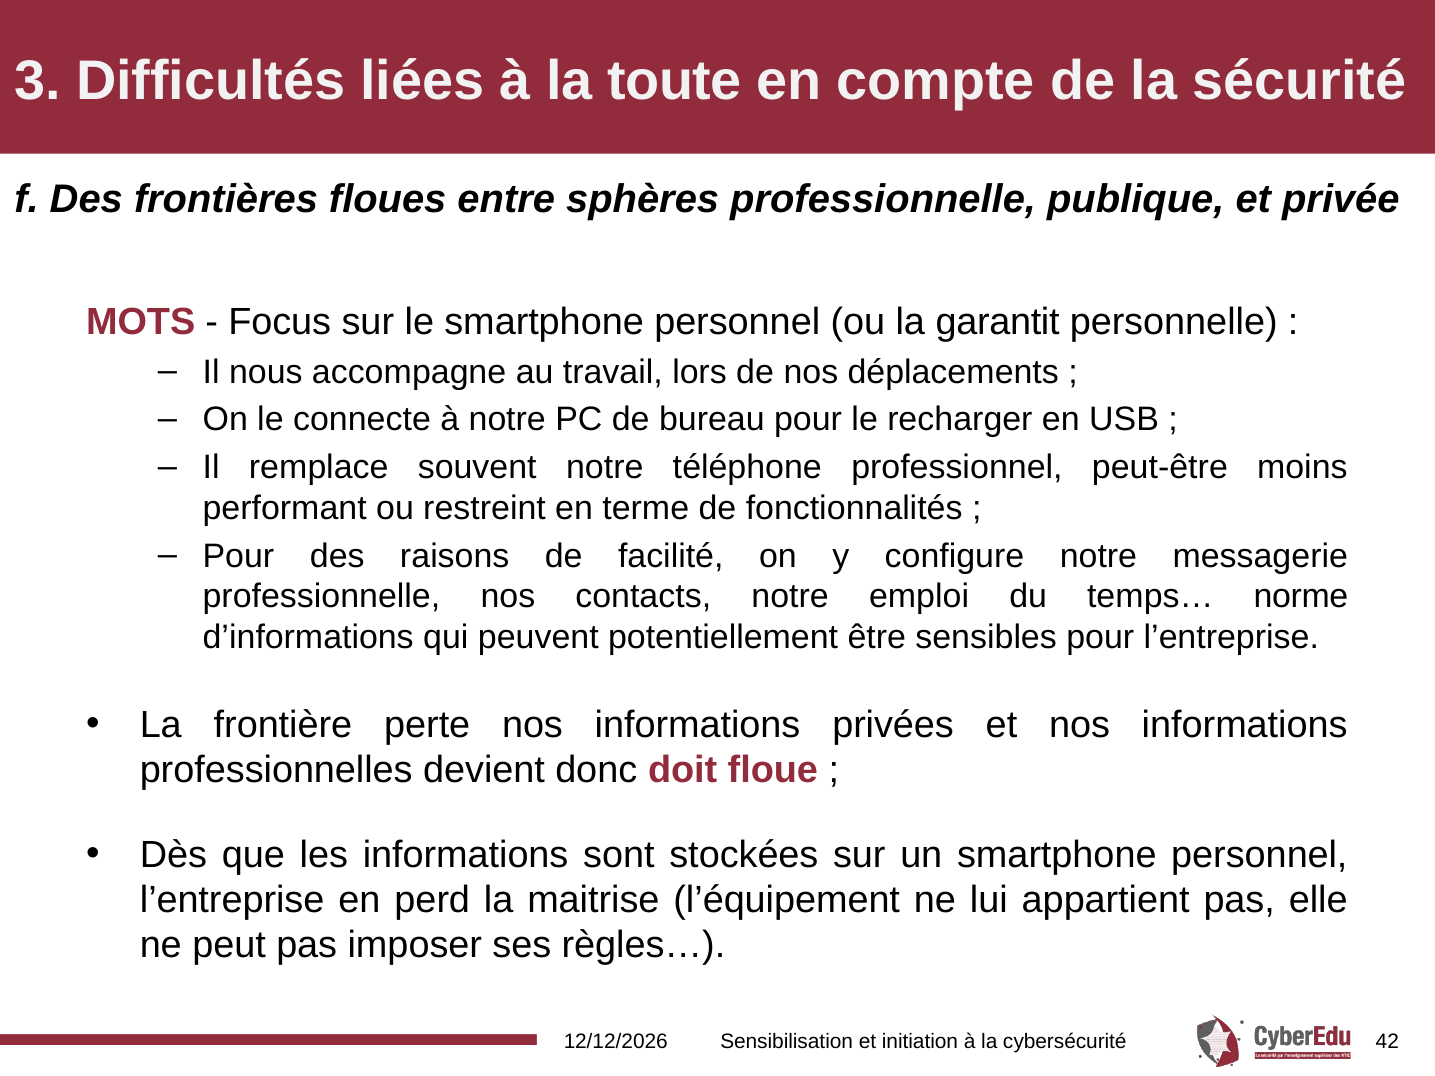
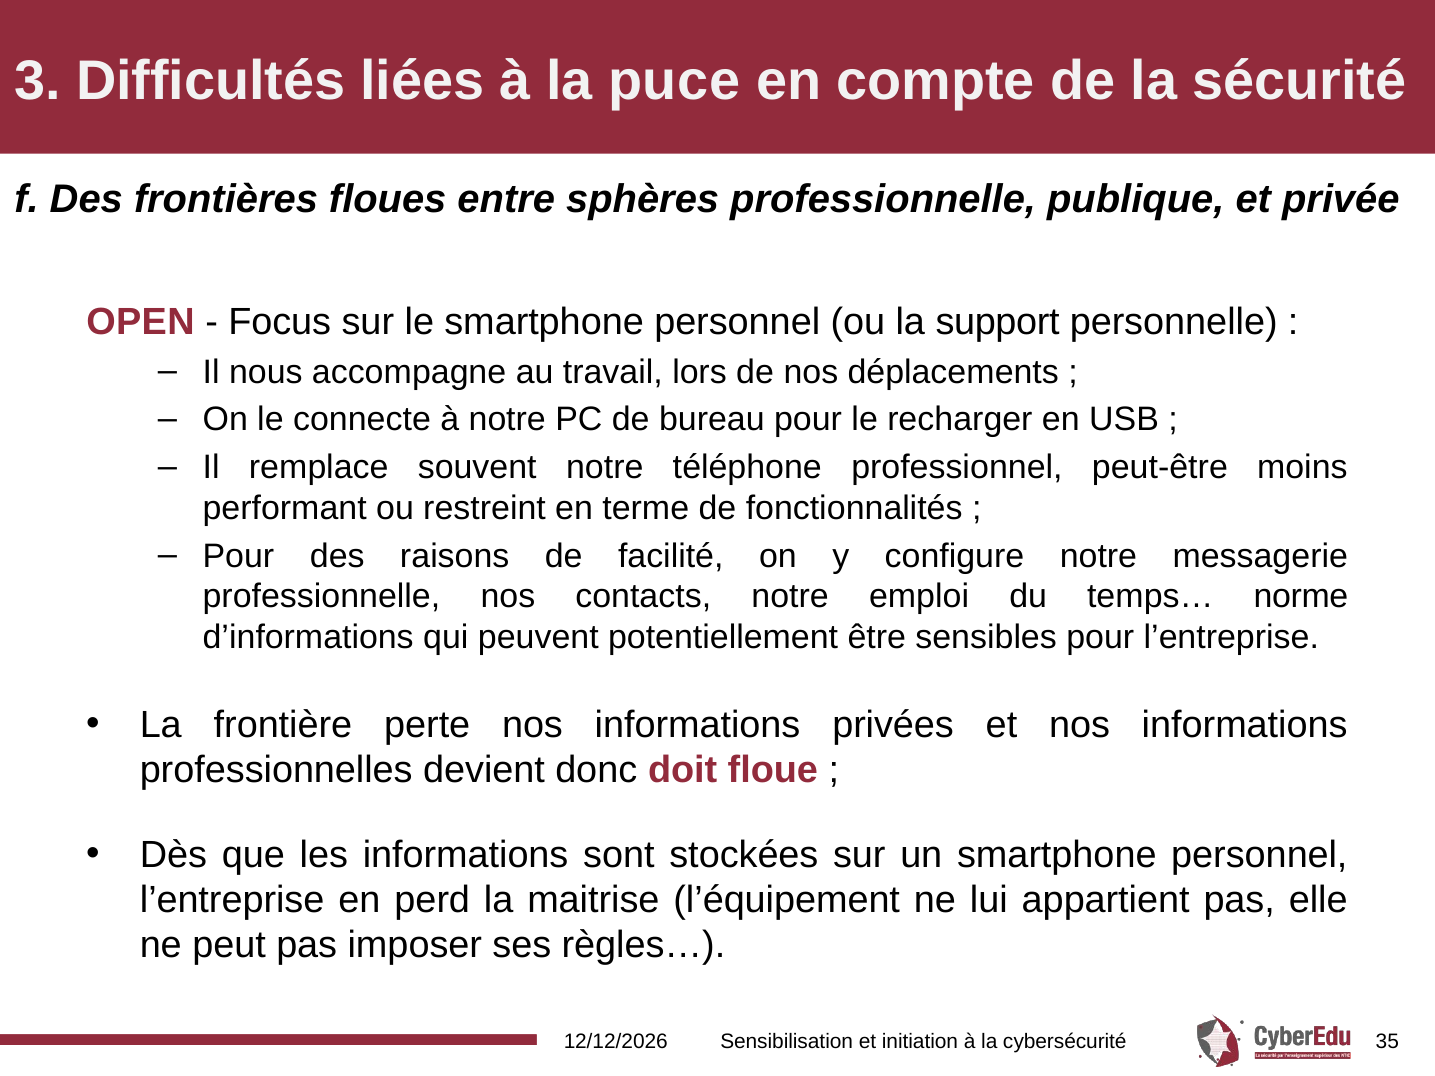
toute: toute -> puce
MOTS: MOTS -> OPEN
garantit: garantit -> support
42: 42 -> 35
